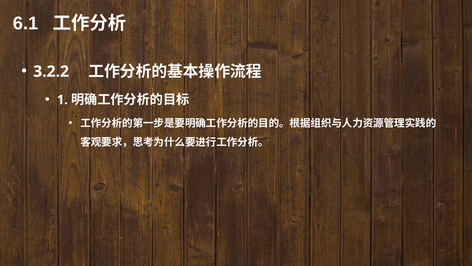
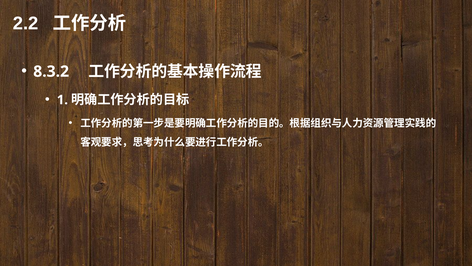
6.1: 6.1 -> 2.2
3.2.2: 3.2.2 -> 8.3.2
